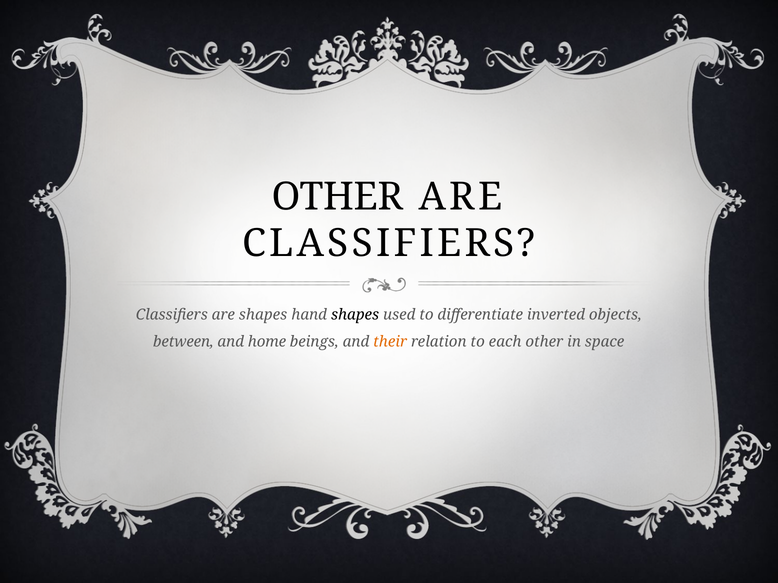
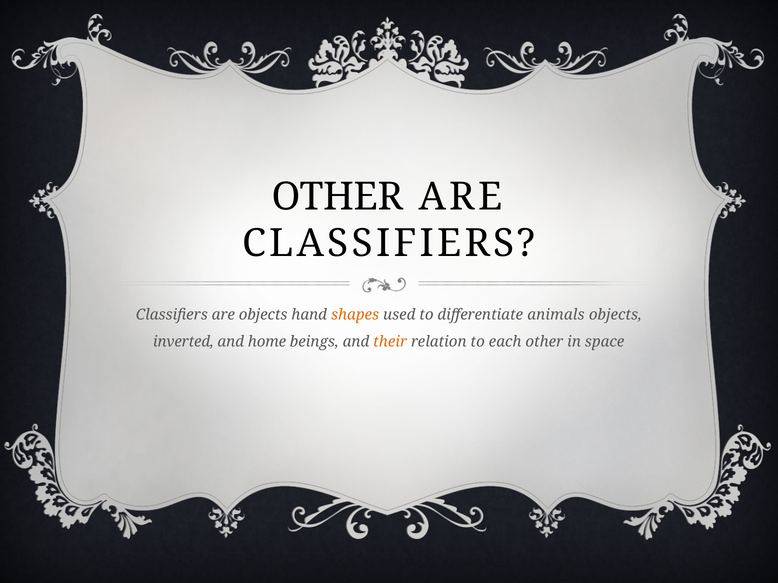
are shapes: shapes -> objects
shapes at (355, 315) colour: black -> orange
inverted: inverted -> animals
between: between -> inverted
